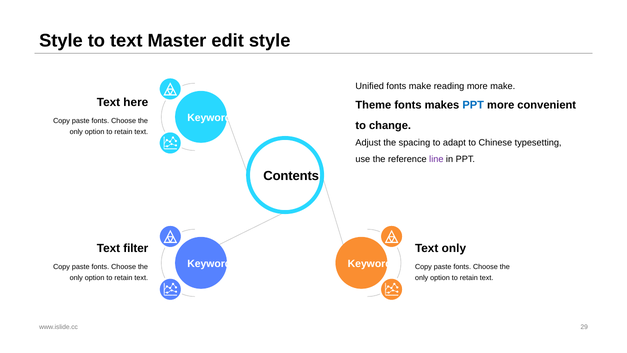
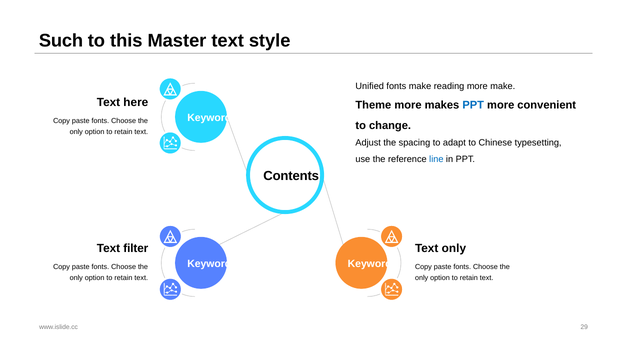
Style at (61, 41): Style -> Such
to text: text -> this
Master edit: edit -> text
Theme fonts: fonts -> more
line colour: purple -> blue
